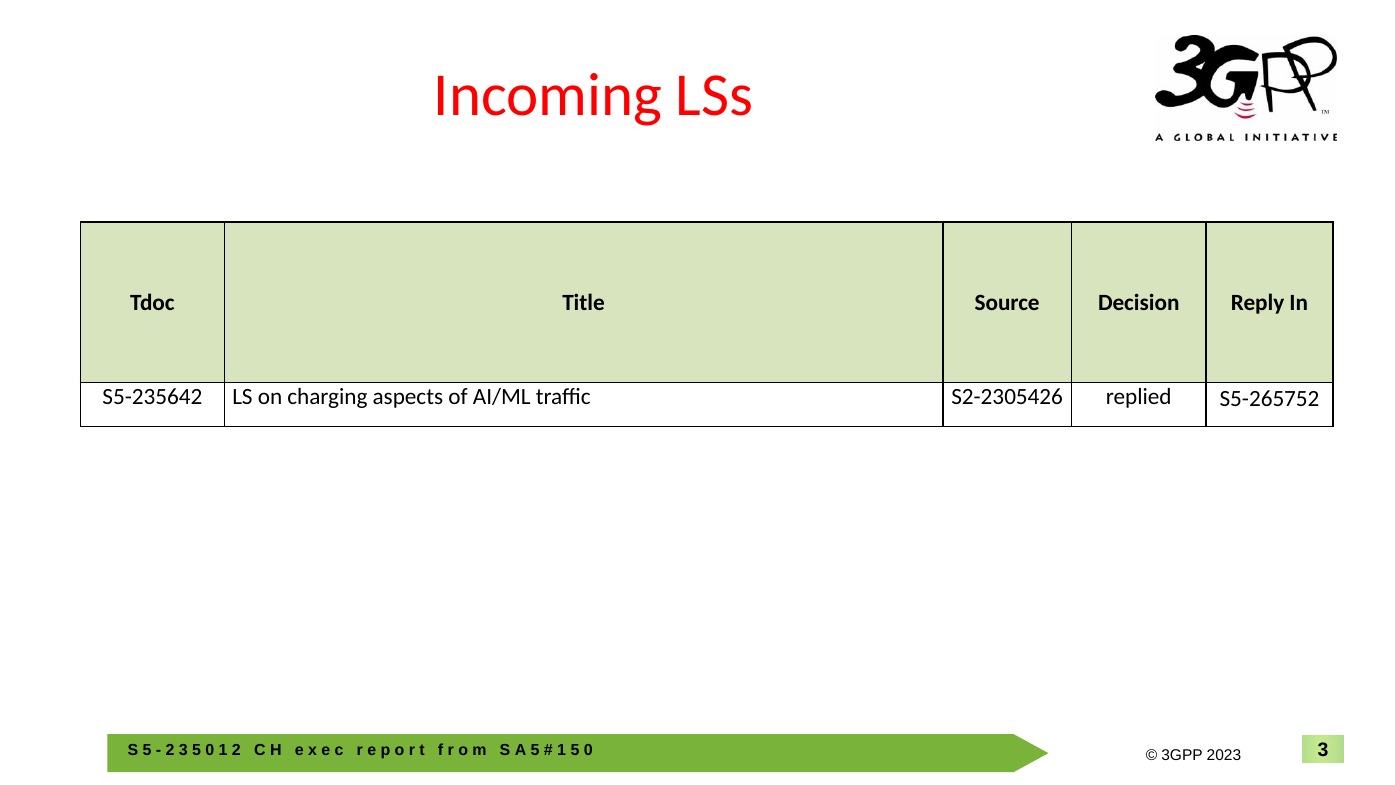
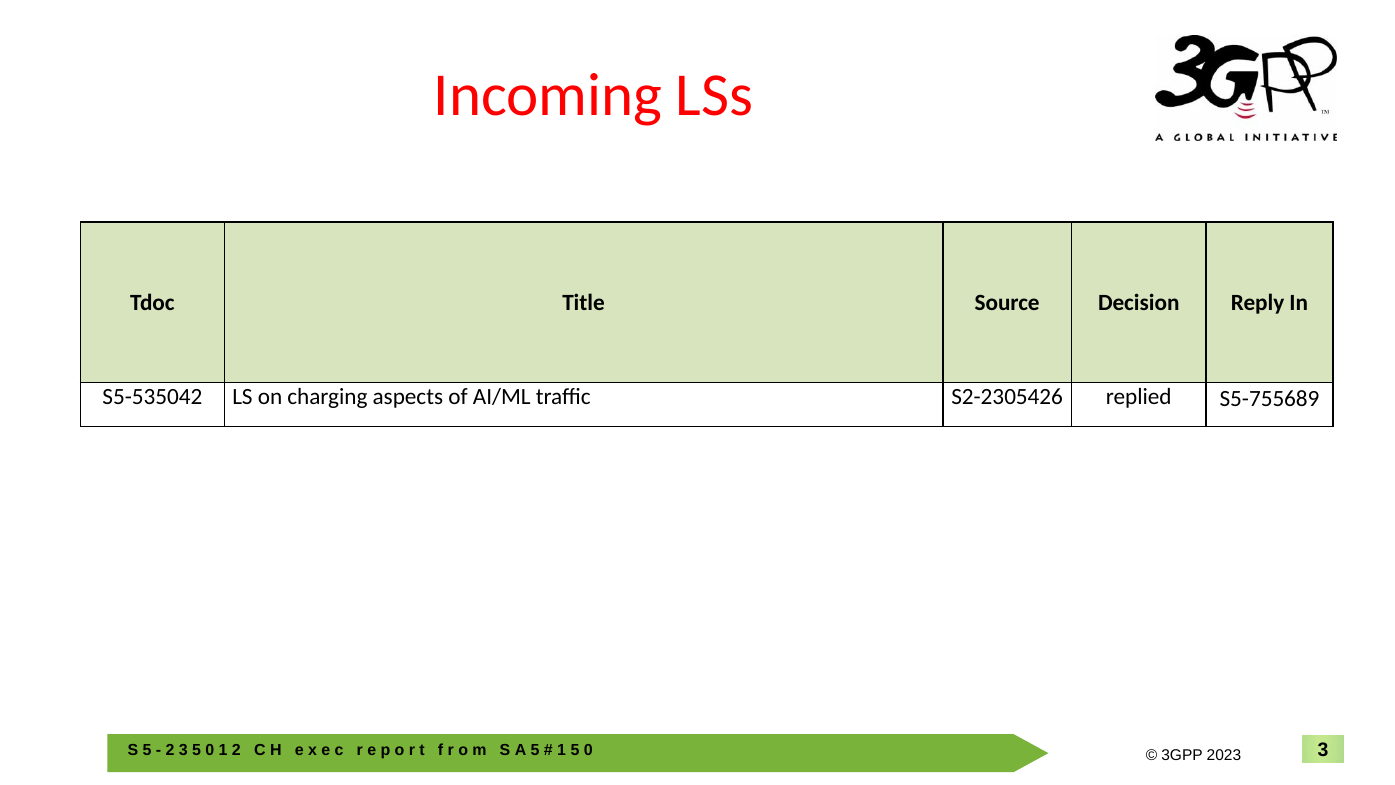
S5-235642: S5-235642 -> S5-535042
S5-265752: S5-265752 -> S5-755689
